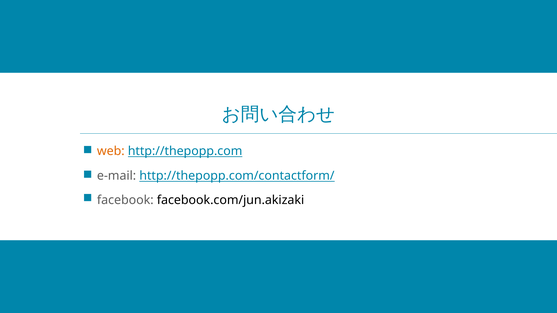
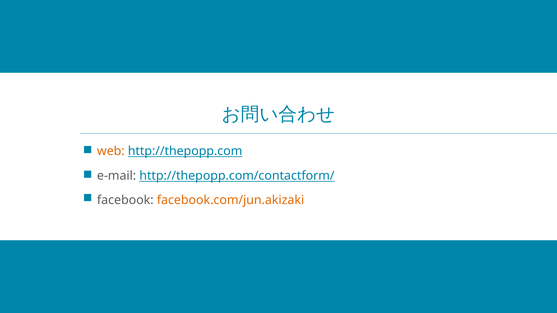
facebook.com/jun.akizaki colour: black -> orange
